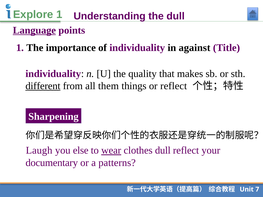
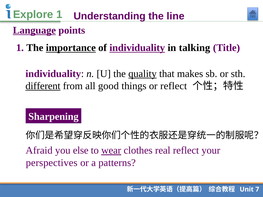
the dull: dull -> line
importance underline: none -> present
individuality at (137, 48) underline: none -> present
against: against -> talking
quality underline: none -> present
them: them -> good
Laugh: Laugh -> Afraid
clothes dull: dull -> real
documentary: documentary -> perspectives
